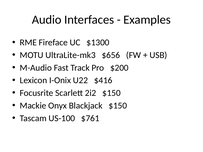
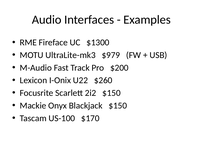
$656: $656 -> $979
$416: $416 -> $260
$761: $761 -> $170
